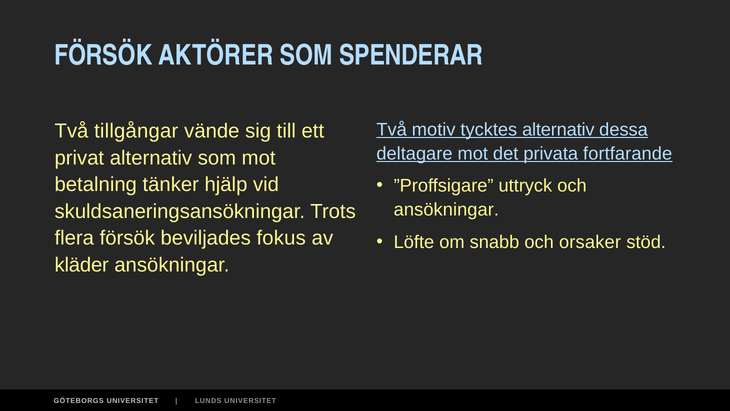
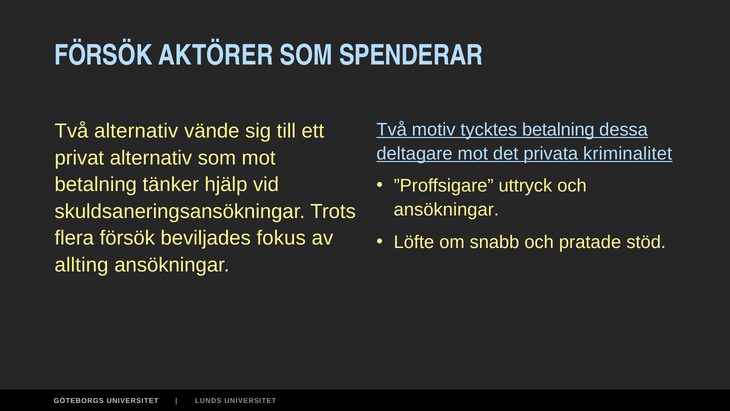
tycktes alternativ: alternativ -> betalning
Två tillgångar: tillgångar -> alternativ
fortfarande: fortfarande -> kriminalitet
orsaker: orsaker -> pratade
kläder: kläder -> allting
